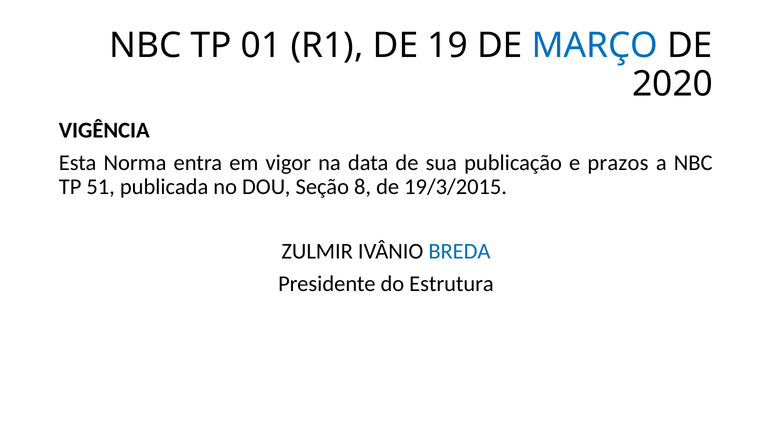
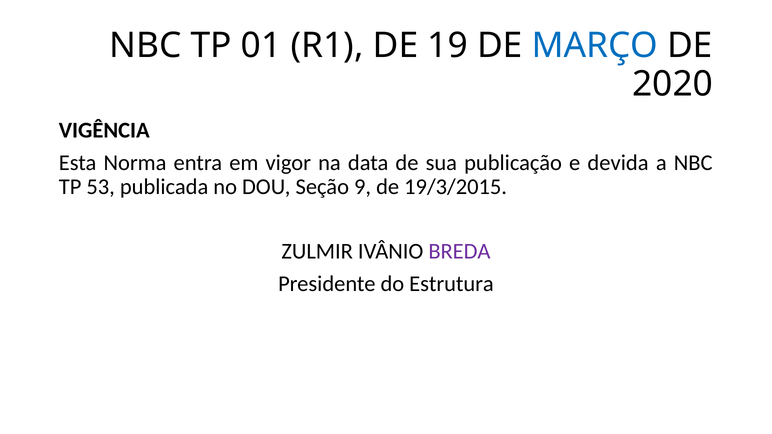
prazos: prazos -> devida
51: 51 -> 53
8: 8 -> 9
BREDA colour: blue -> purple
